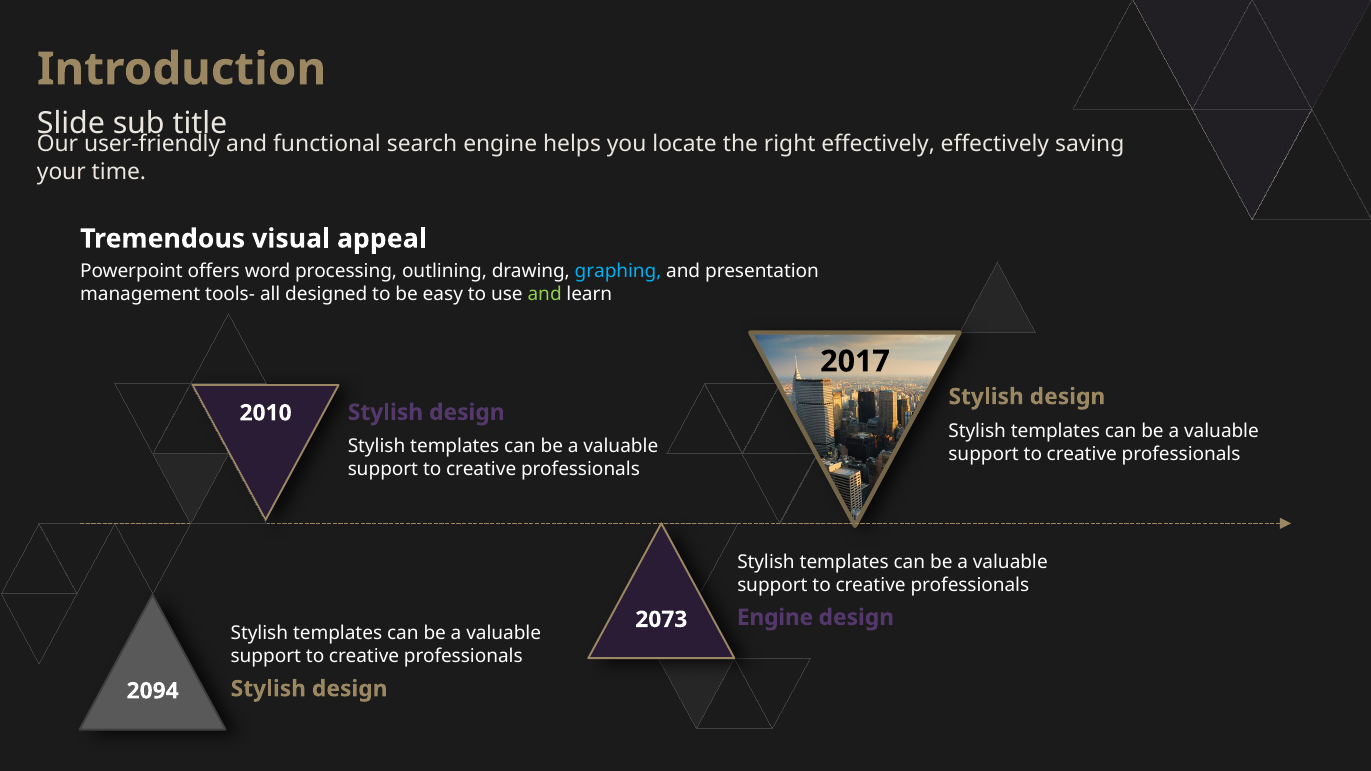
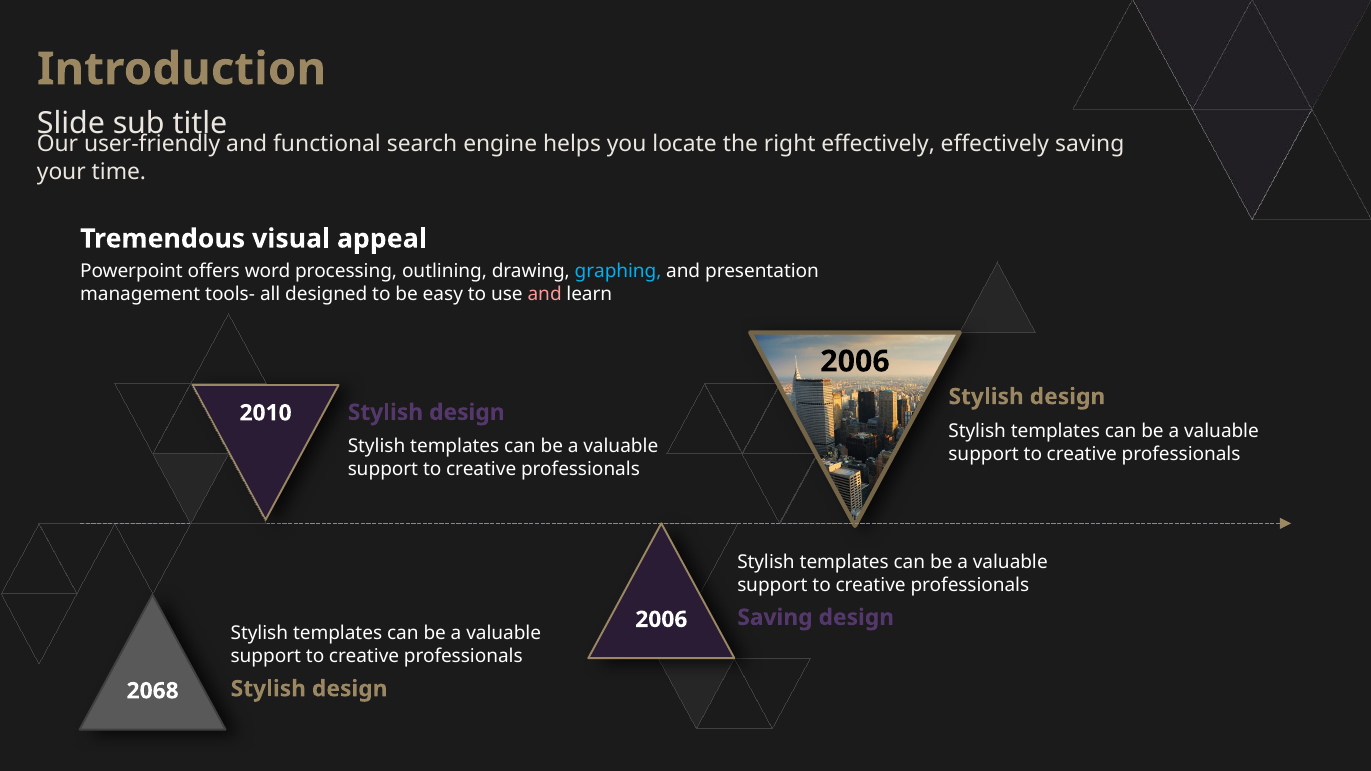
and at (545, 294) colour: light green -> pink
2017 at (855, 362): 2017 -> 2006
Engine at (775, 618): Engine -> Saving
2073 at (661, 620): 2073 -> 2006
2094: 2094 -> 2068
